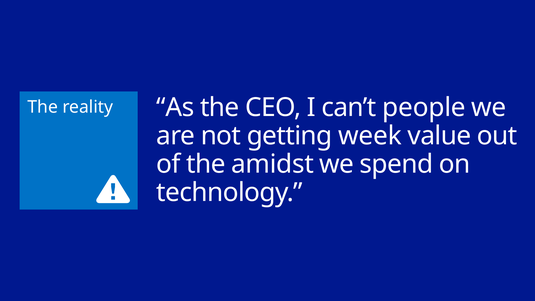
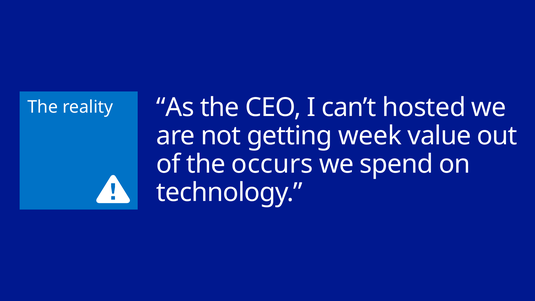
people: people -> hosted
amidst: amidst -> occurs
